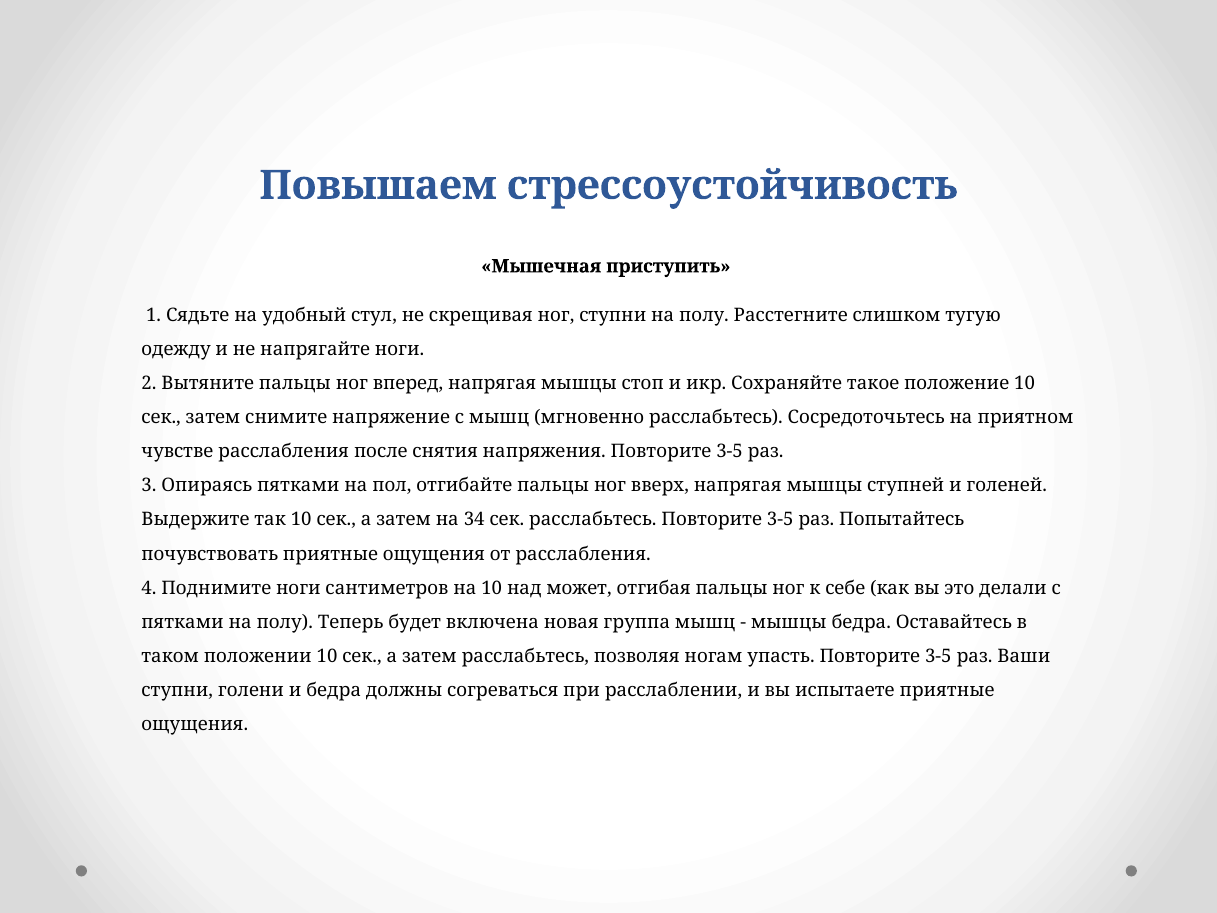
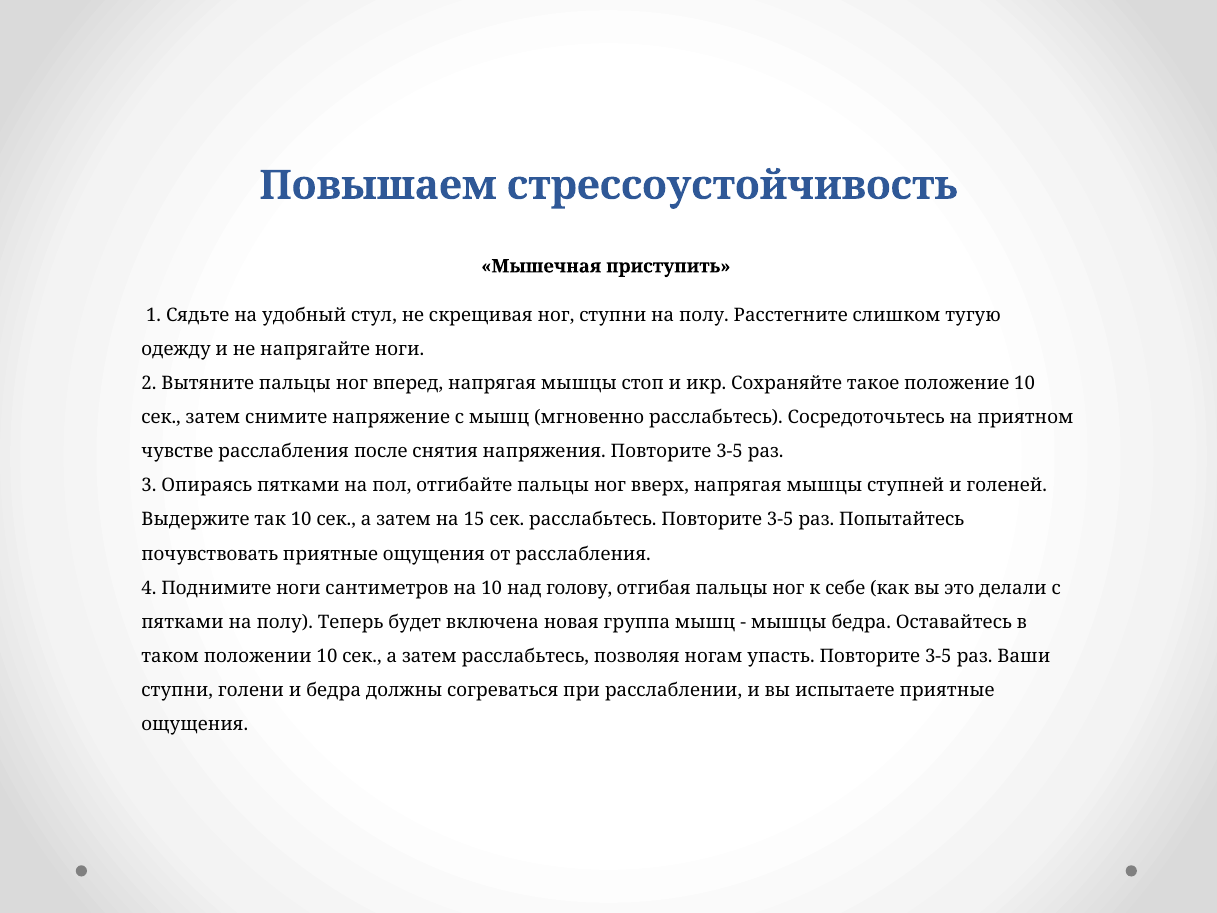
34: 34 -> 15
может: может -> голову
